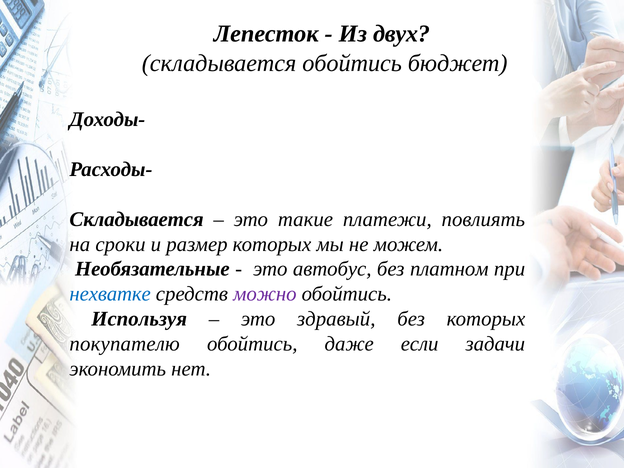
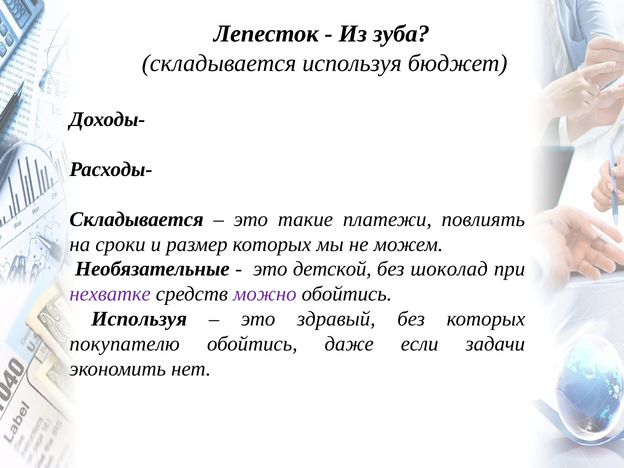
двух: двух -> зуба
складывается обойтись: обойтись -> используя
автобус: автобус -> детской
платном: платном -> шоколад
нехватке colour: blue -> purple
